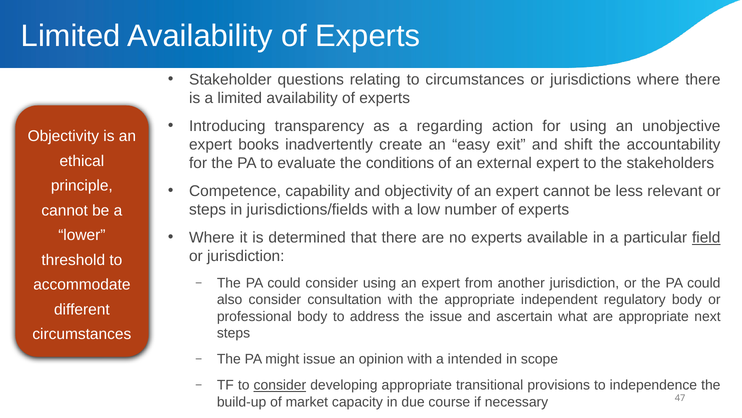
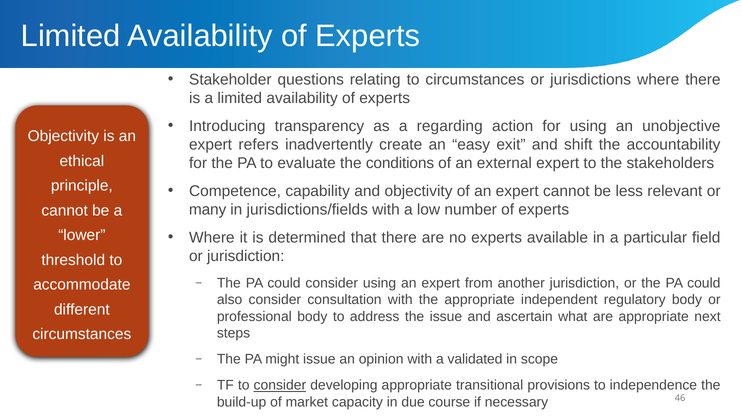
books: books -> refers
steps at (208, 210): steps -> many
field underline: present -> none
intended: intended -> validated
47: 47 -> 46
